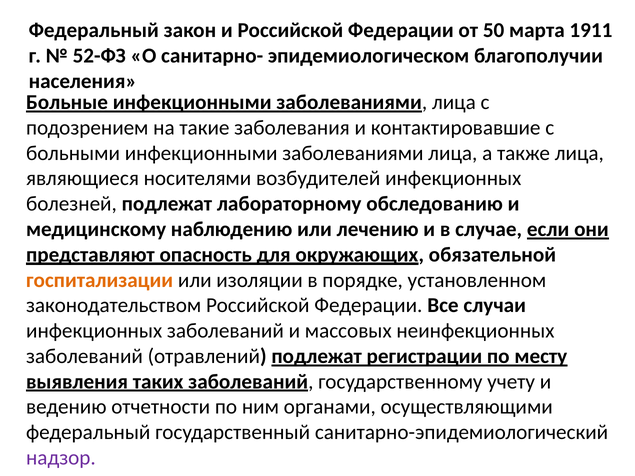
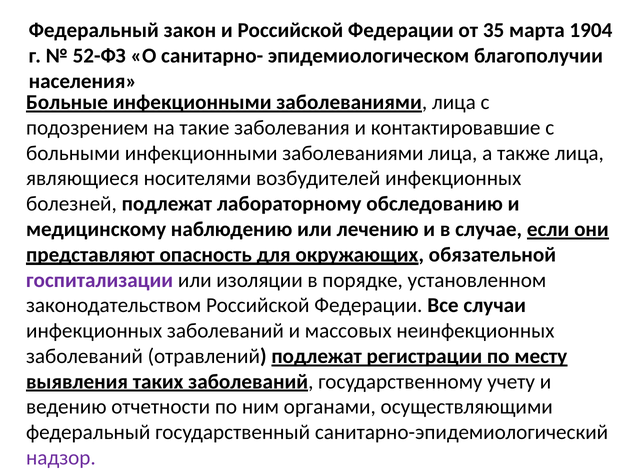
50: 50 -> 35
1911: 1911 -> 1904
госпитализации colour: orange -> purple
